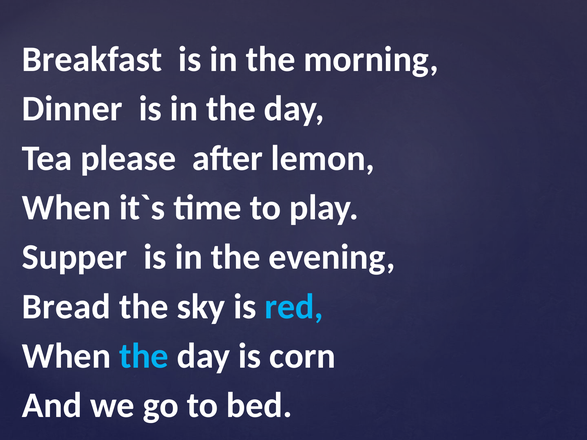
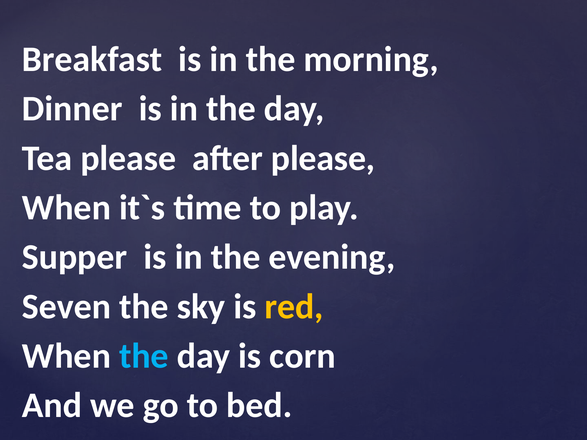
after lemon: lemon -> please
Bread: Bread -> Seven
red colour: light blue -> yellow
